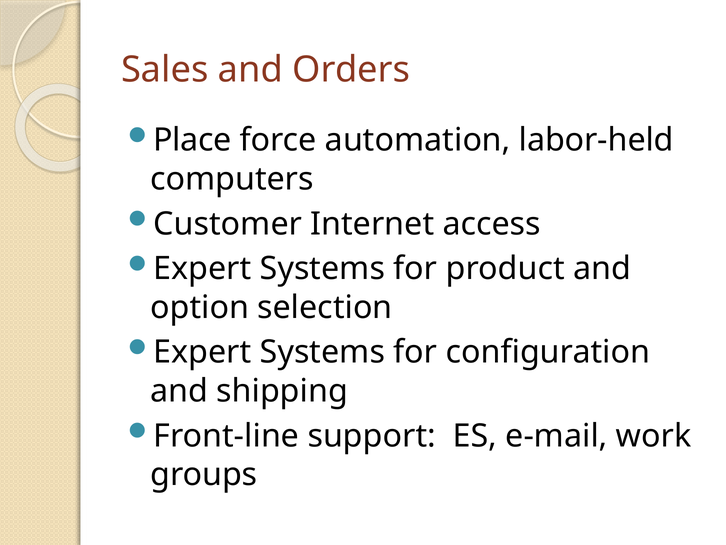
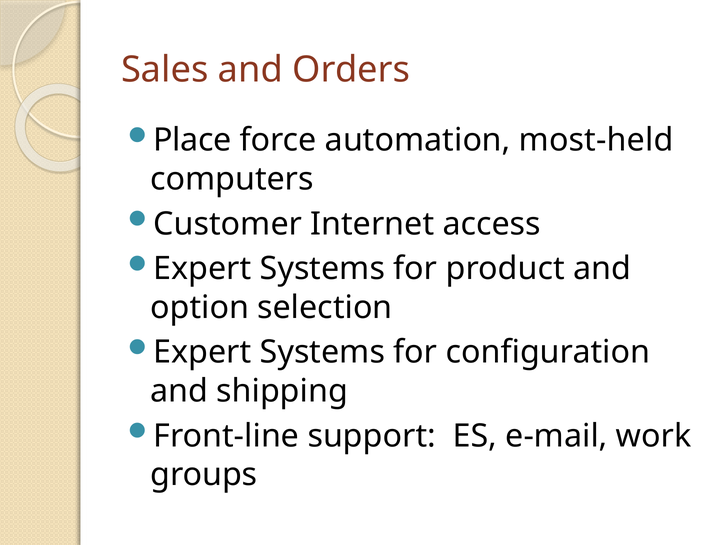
labor-held: labor-held -> most-held
